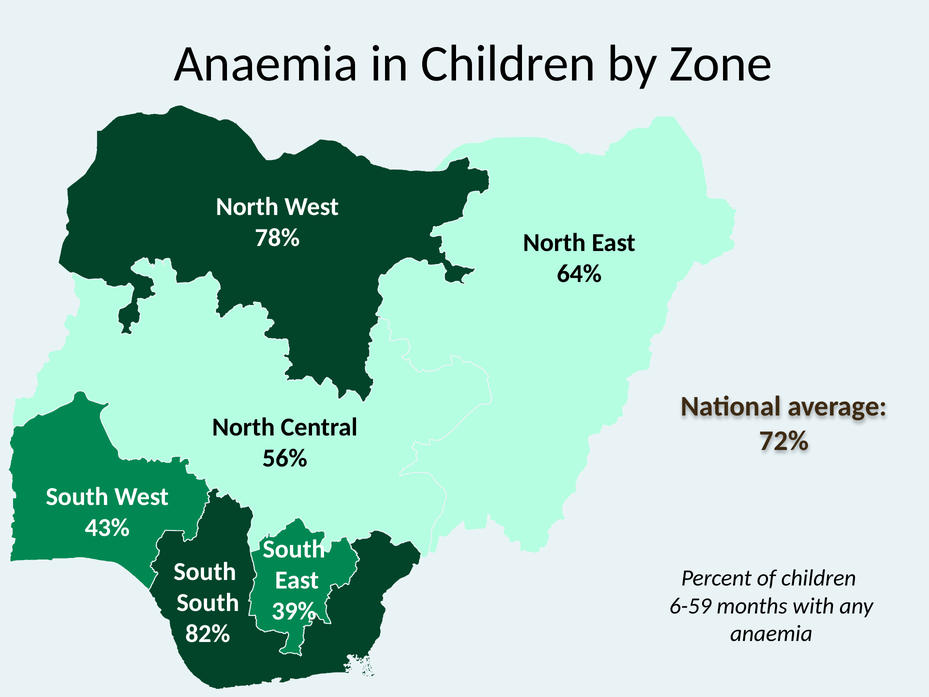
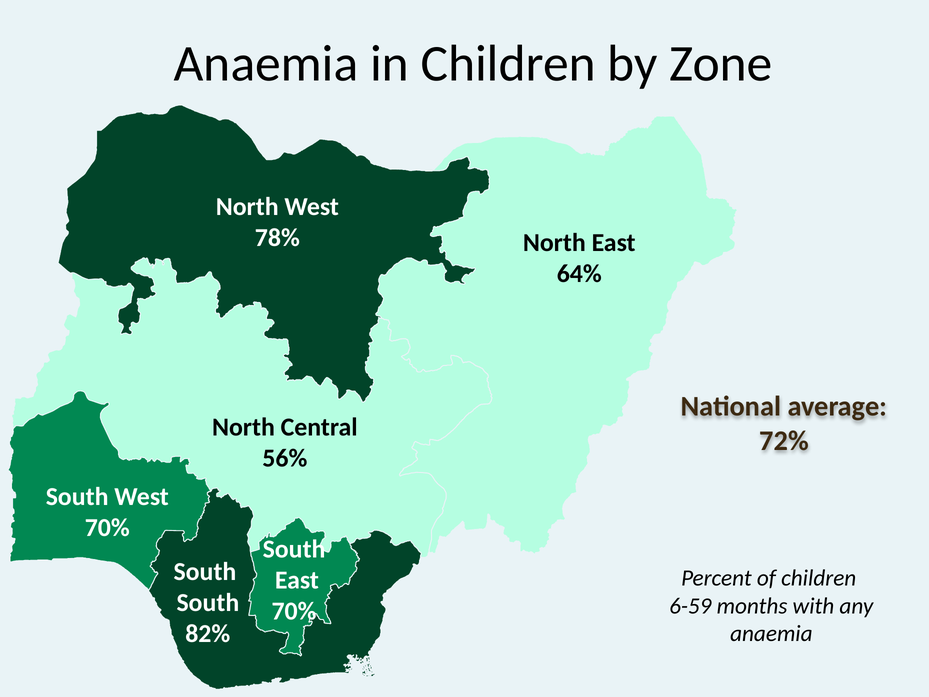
43% at (107, 527): 43% -> 70%
39% at (294, 611): 39% -> 70%
